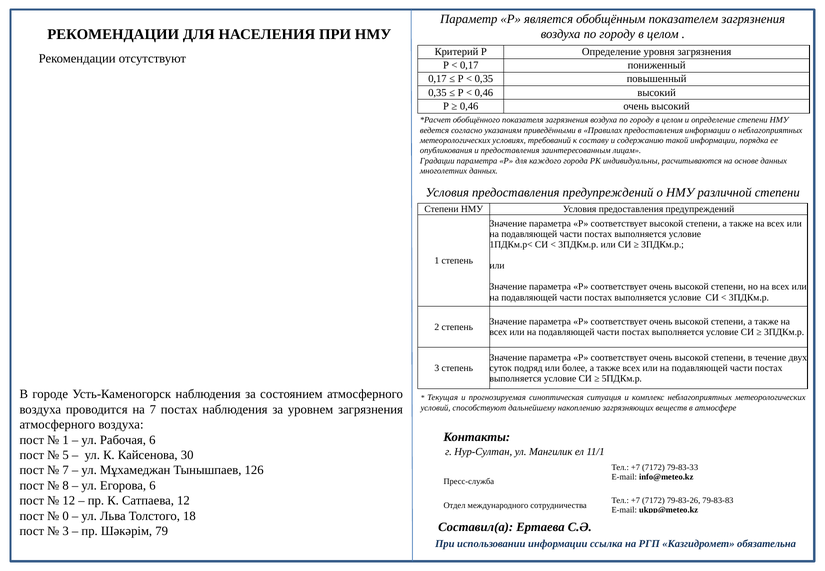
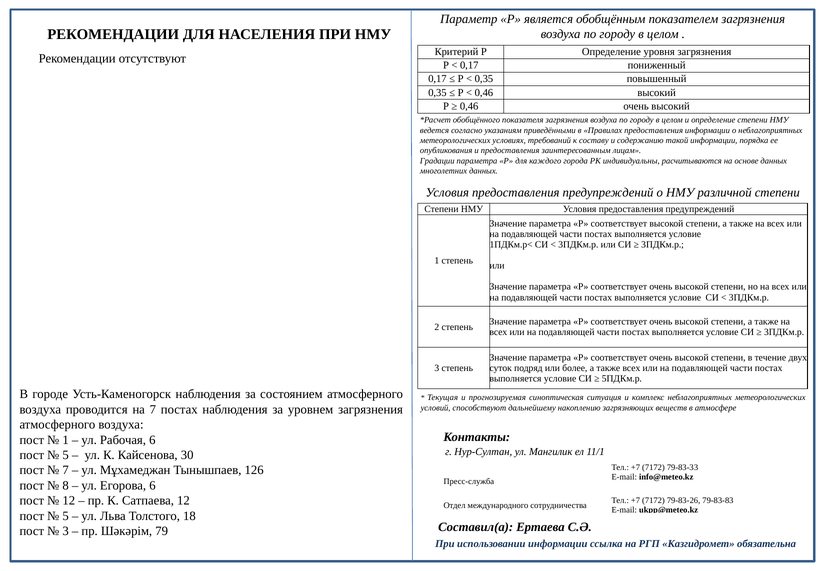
0 at (66, 516): 0 -> 5
